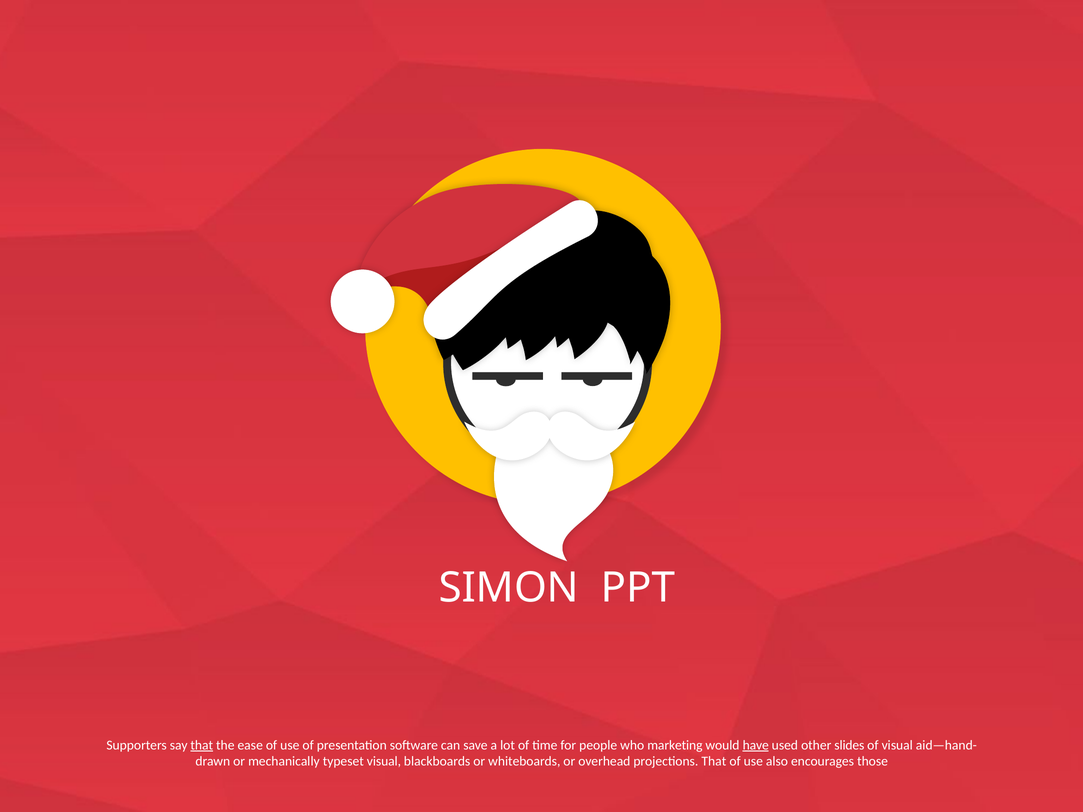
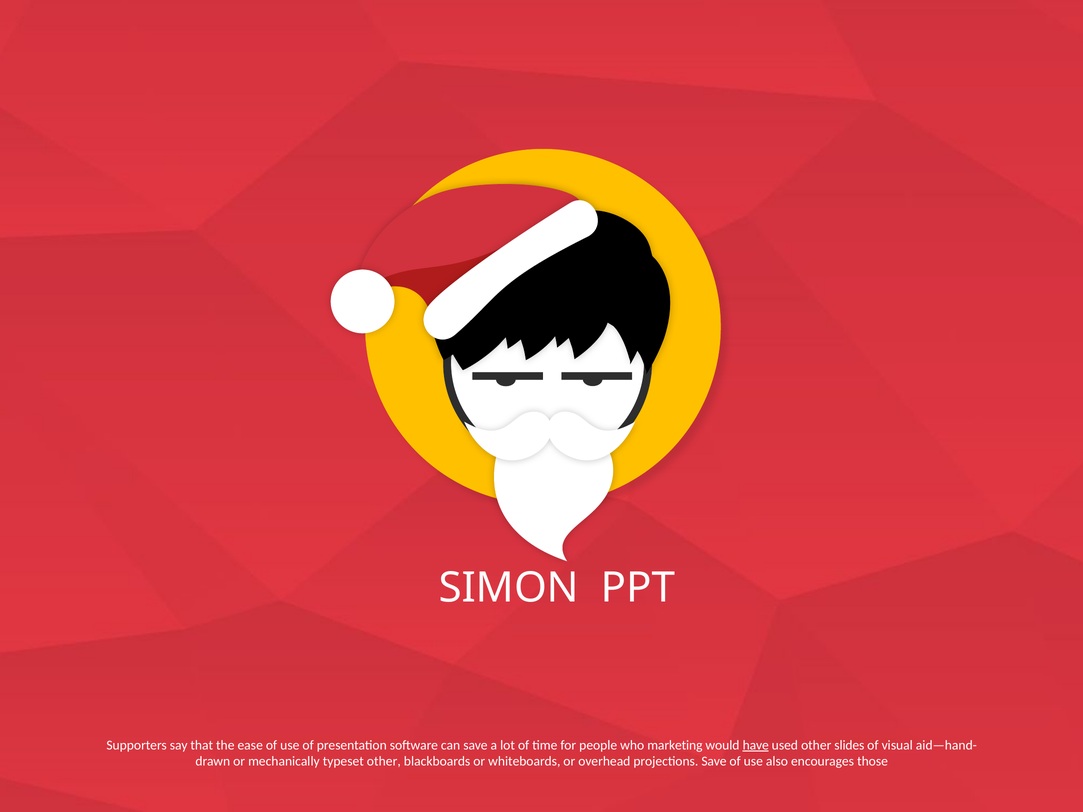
that at (202, 745) underline: present -> none
typeset visual: visual -> other
projections That: That -> Save
